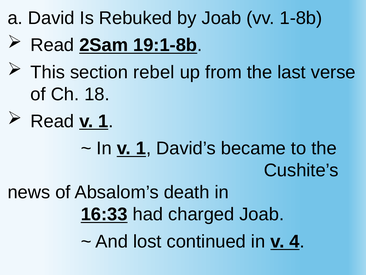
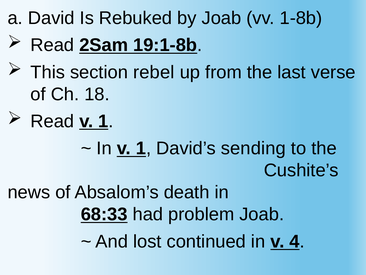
became: became -> sending
16:33: 16:33 -> 68:33
charged: charged -> problem
